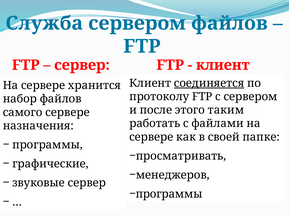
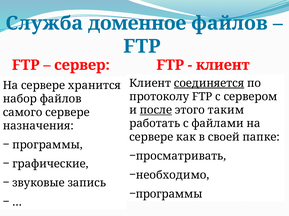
Служба сервером: сервером -> доменное
после underline: none -> present
менеджеров: менеджеров -> необходимо
звуковые сервер: сервер -> запись
